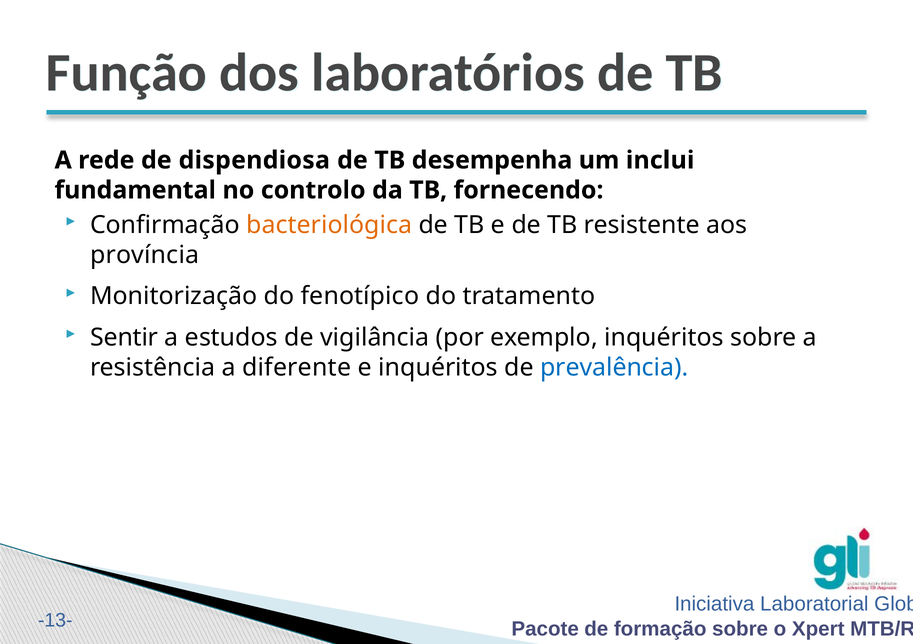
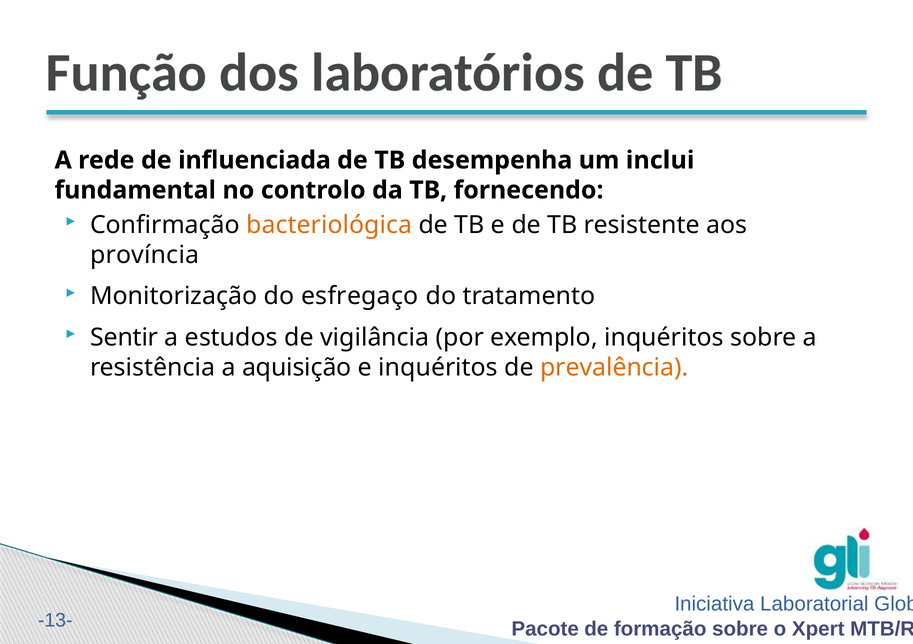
dispendiosa: dispendiosa -> influenciada
fenotípico: fenotípico -> esfregaço
diferente: diferente -> aquisição
prevalência colour: blue -> orange
